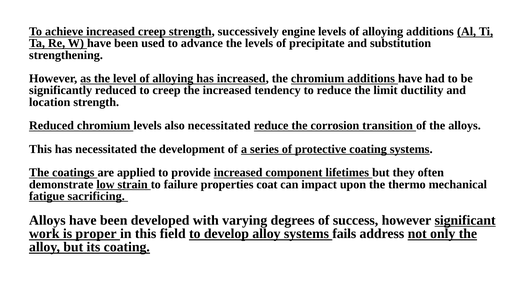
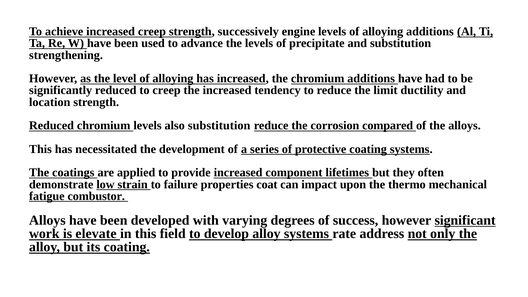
also necessitated: necessitated -> substitution
transition: transition -> compared
sacrificing: sacrificing -> combustor
proper: proper -> elevate
fails: fails -> rate
